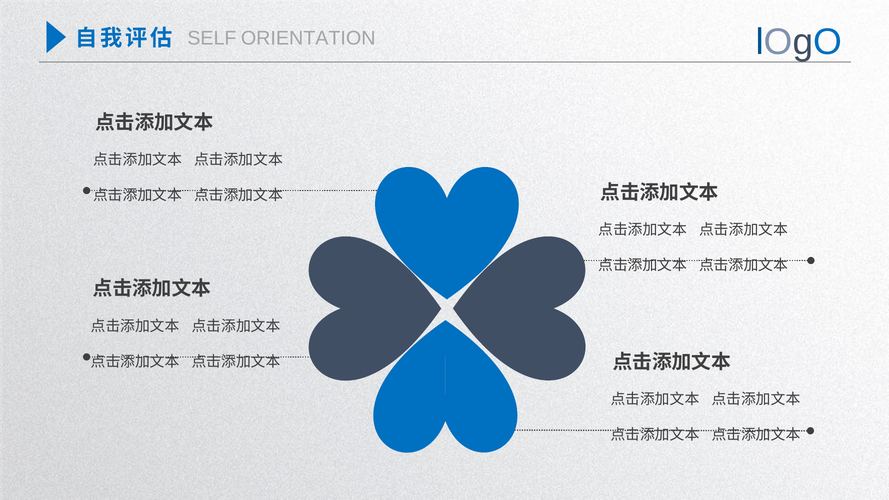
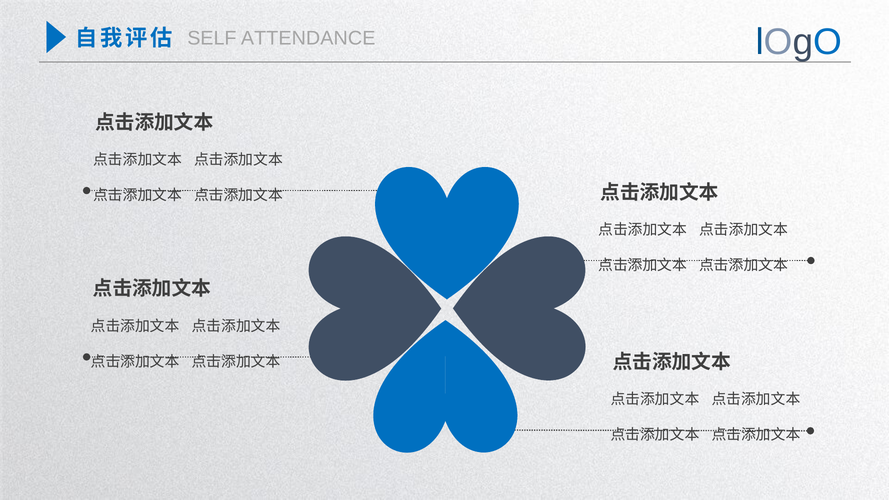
ORIENTATION: ORIENTATION -> ATTENDANCE
